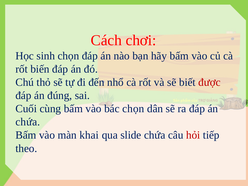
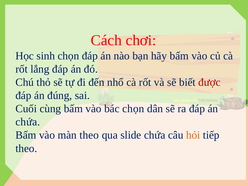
biến: biến -> lắng
màn khai: khai -> theo
hỏi colour: red -> orange
